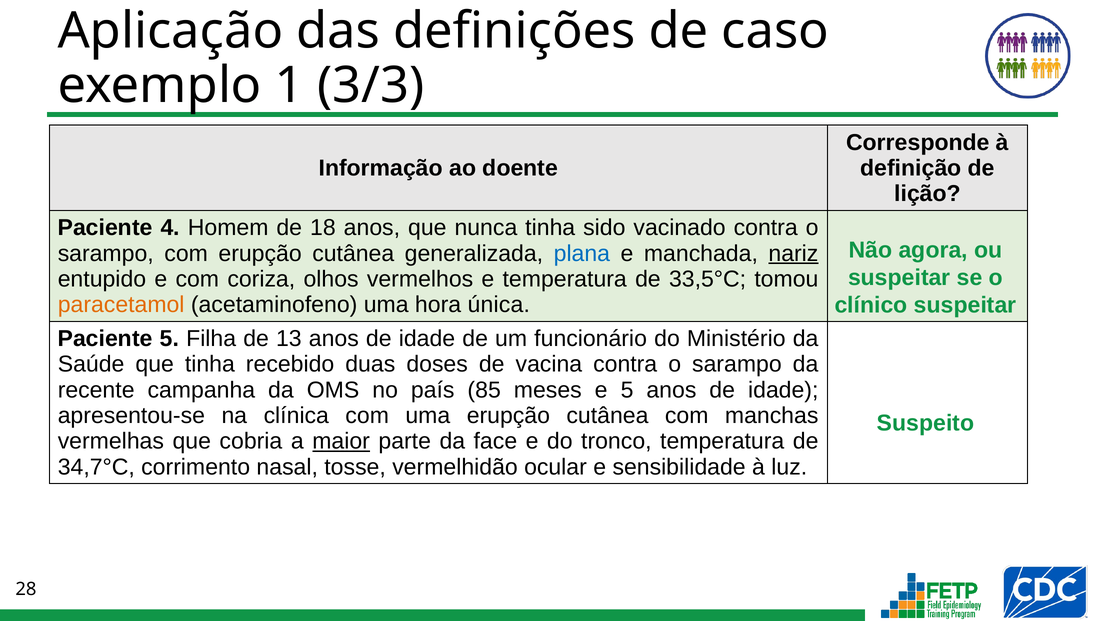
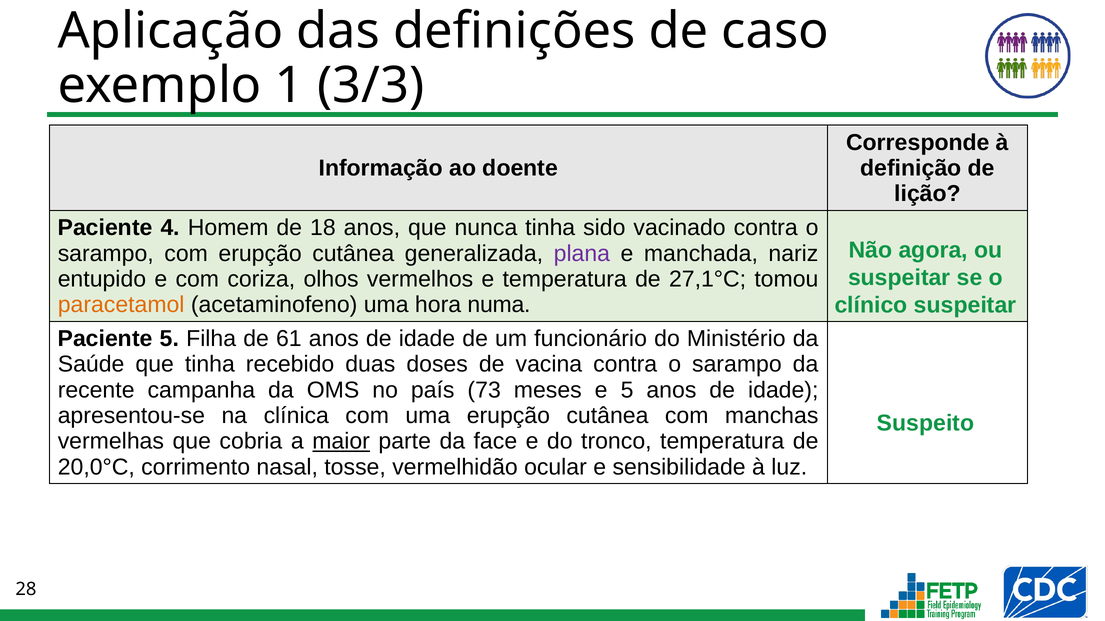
plana colour: blue -> purple
nariz underline: present -> none
33,5°C: 33,5°C -> 27,1°C
única: única -> numa
13: 13 -> 61
85: 85 -> 73
34,7°C: 34,7°C -> 20,0°C
